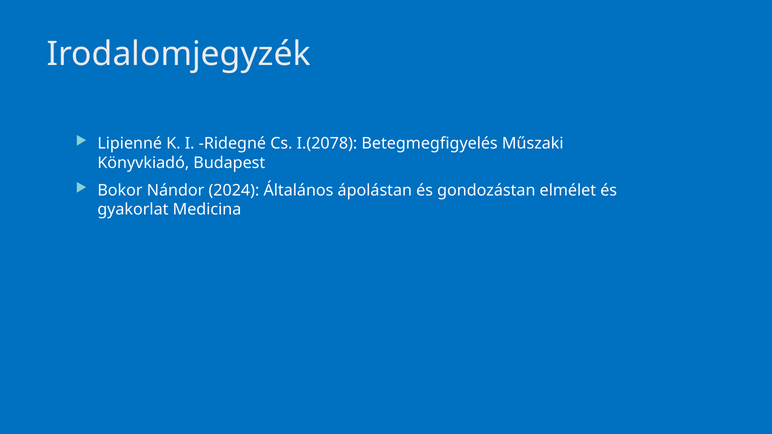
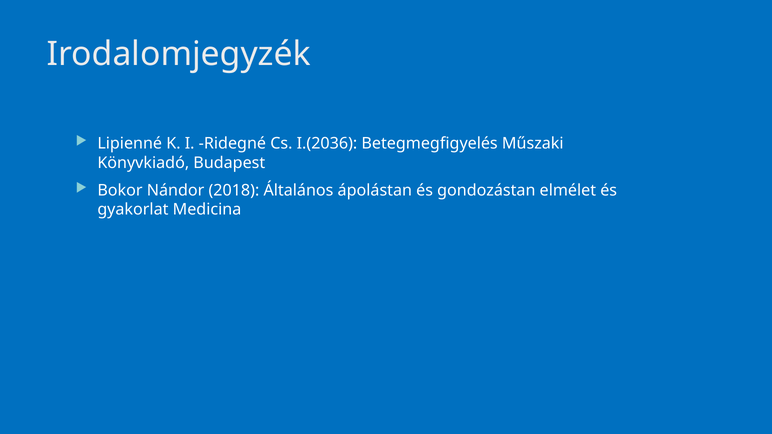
I.(2078: I.(2078 -> I.(2036
2024: 2024 -> 2018
